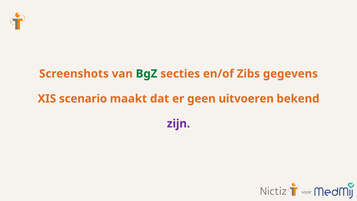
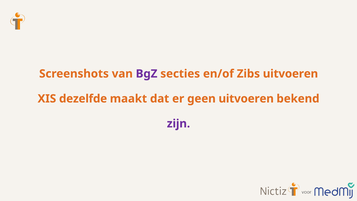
BgZ colour: green -> purple
Zibs gegevens: gegevens -> uitvoeren
scenario: scenario -> dezelfde
